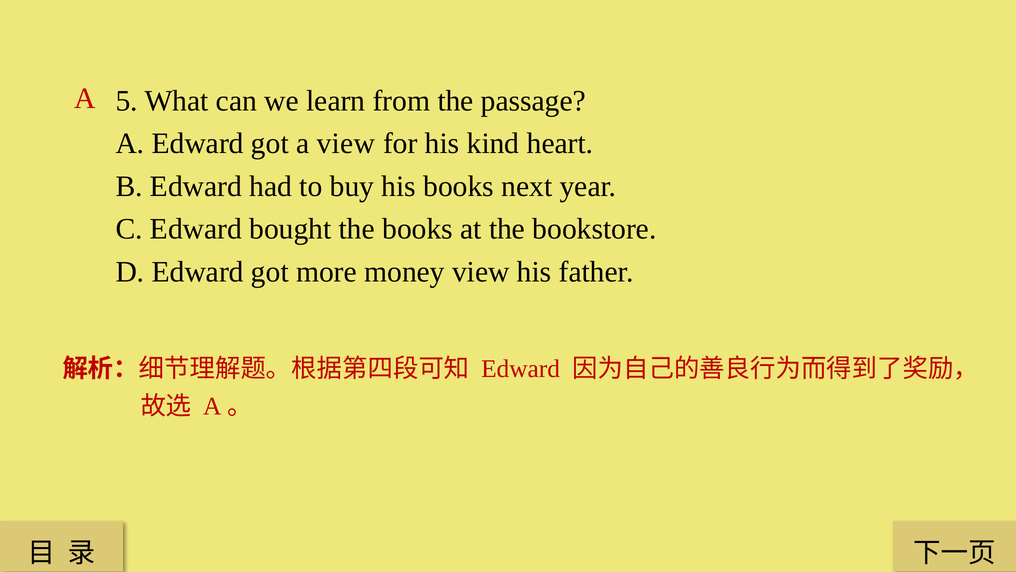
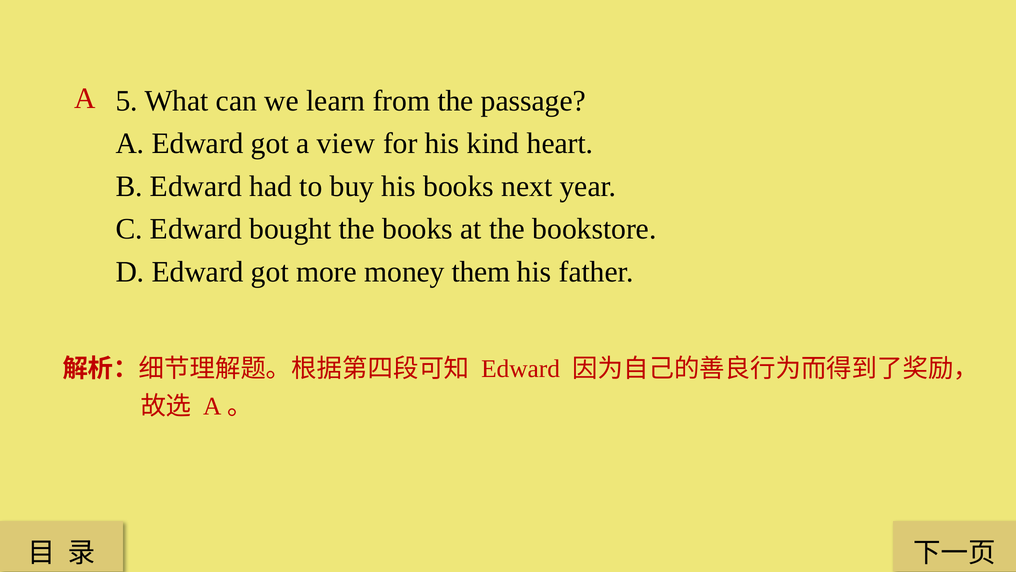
money view: view -> them
